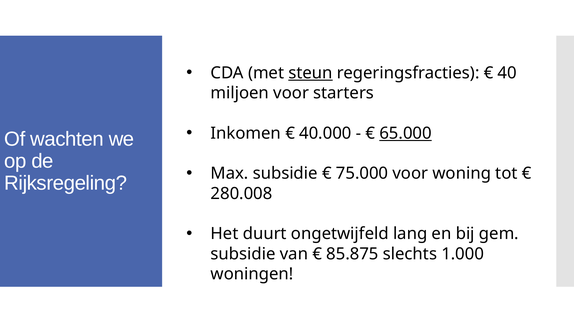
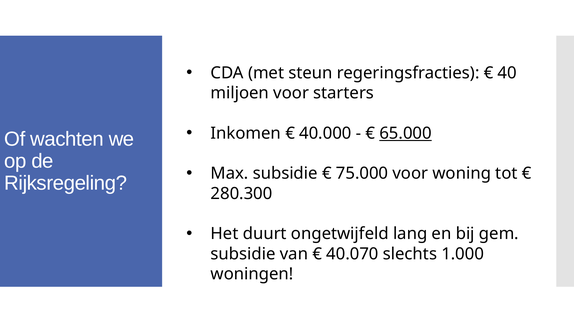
steun underline: present -> none
280.008: 280.008 -> 280.300
85.875: 85.875 -> 40.070
